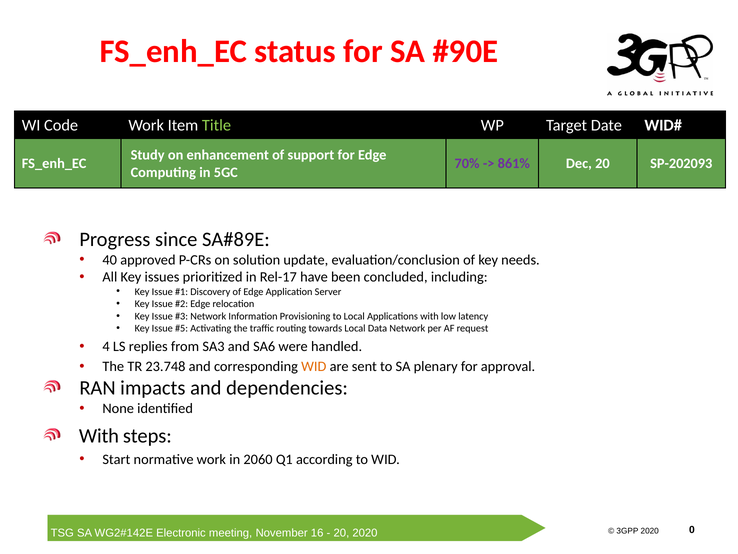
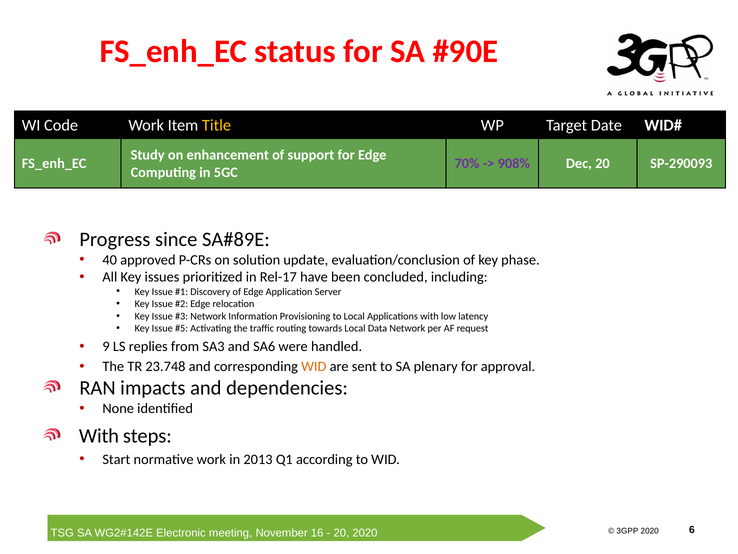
Title colour: light green -> yellow
861%: 861% -> 908%
SP-202093: SP-202093 -> SP-290093
needs: needs -> phase
4: 4 -> 9
2060: 2060 -> 2013
0: 0 -> 6
